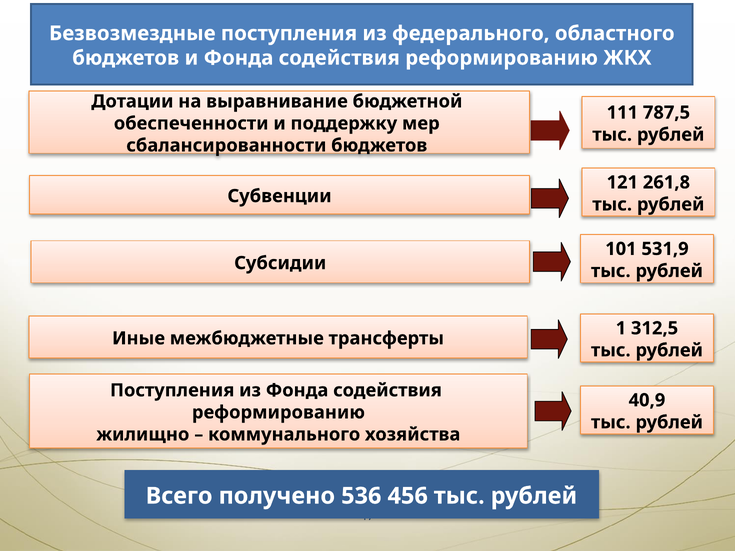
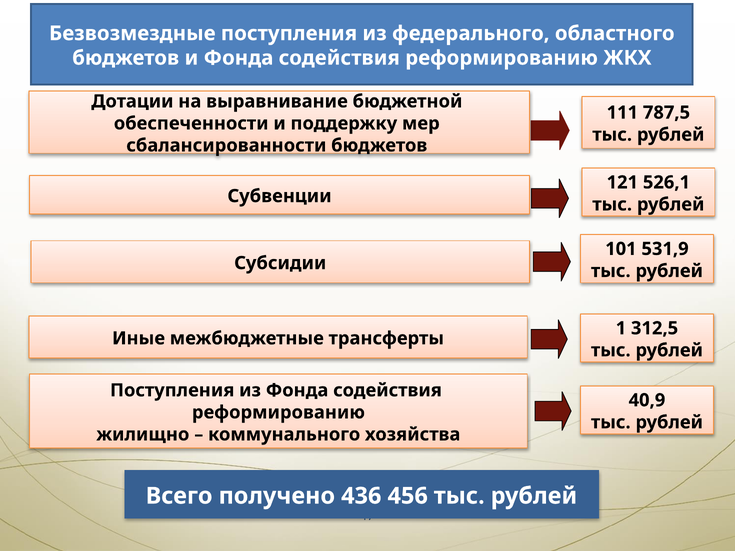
261,8: 261,8 -> 526,1
536: 536 -> 436
